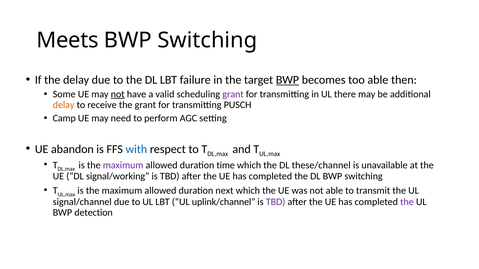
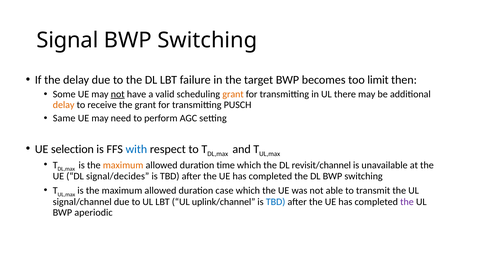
Meets: Meets -> Signal
BWP at (287, 80) underline: present -> none
too able: able -> limit
grant at (233, 94) colour: purple -> orange
Camp: Camp -> Same
abandon: abandon -> selection
maximum at (123, 165) colour: purple -> orange
these/channel: these/channel -> revisit/channel
signal/working: signal/working -> signal/decides
next: next -> case
TBD at (276, 202) colour: purple -> blue
detection: detection -> aperiodic
